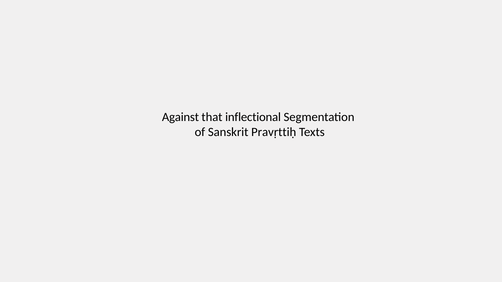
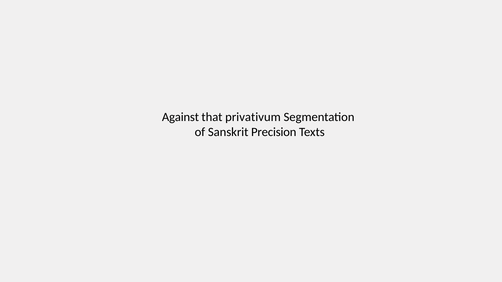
inflectional: inflectional -> privativum
Pravṛttiḥ: Pravṛttiḥ -> Precision
